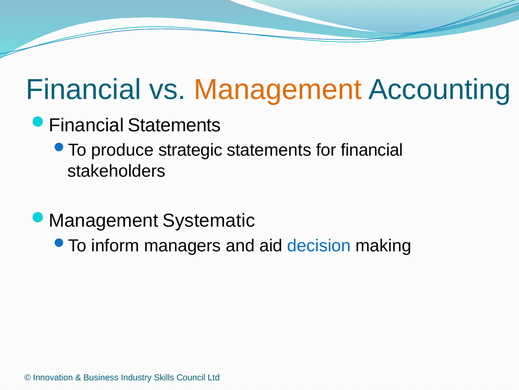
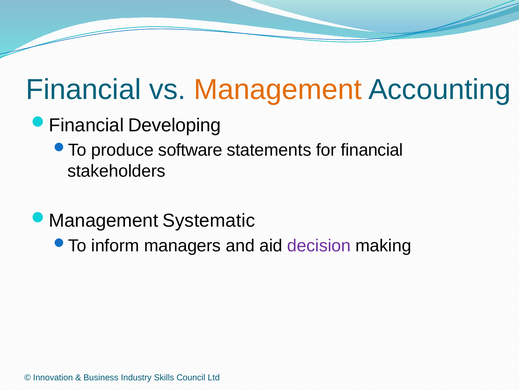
Statements at (175, 125): Statements -> Developing
strategic: strategic -> software
decision colour: blue -> purple
